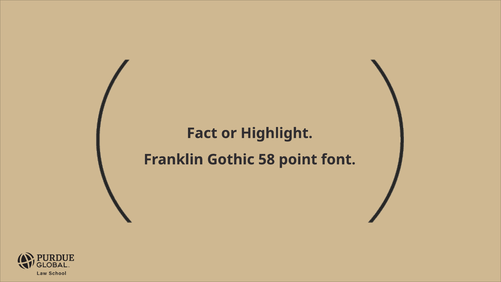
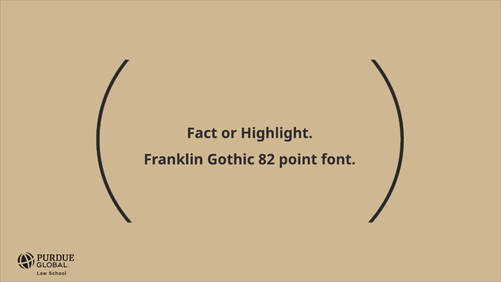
58: 58 -> 82
